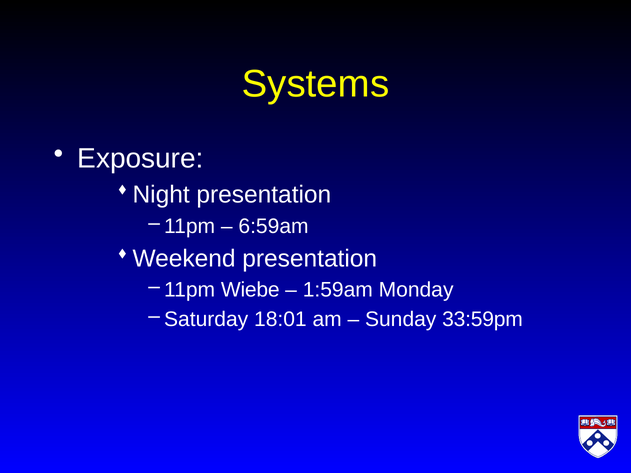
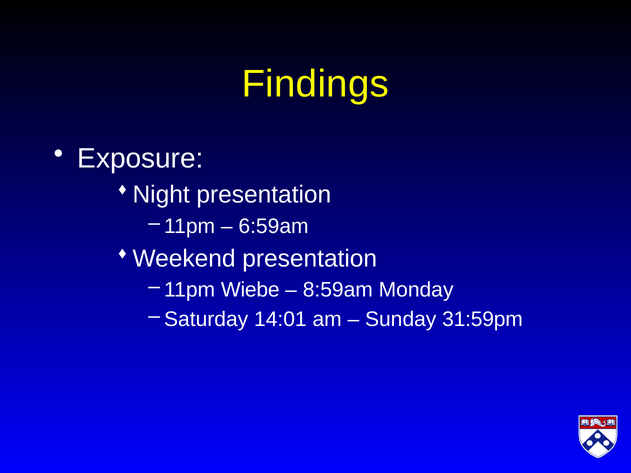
Systems: Systems -> Findings
1:59am: 1:59am -> 8:59am
18:01: 18:01 -> 14:01
33:59pm: 33:59pm -> 31:59pm
